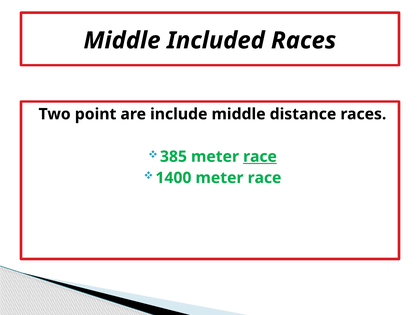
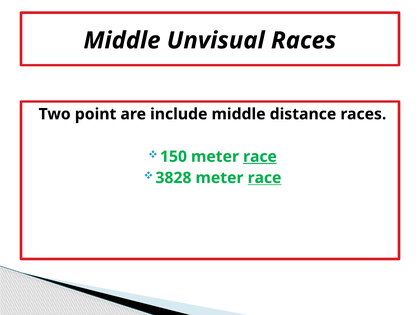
Included: Included -> Unvisual
385: 385 -> 150
1400: 1400 -> 3828
race at (264, 178) underline: none -> present
